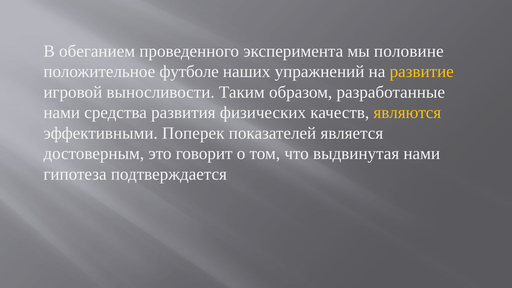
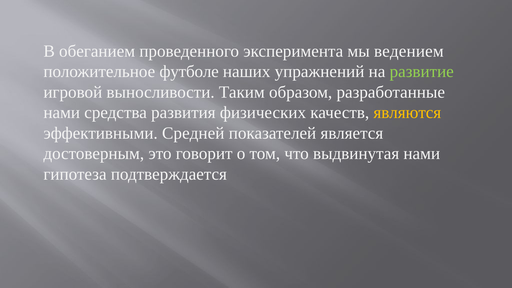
половине: половине -> ведением
развитие colour: yellow -> light green
Поперек: Поперек -> Средней
